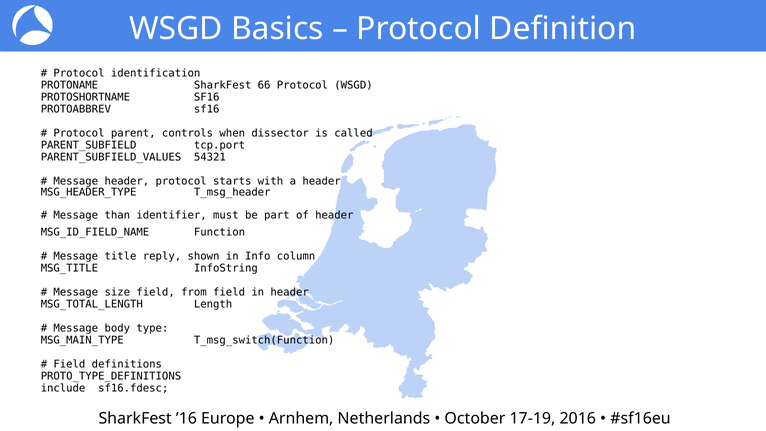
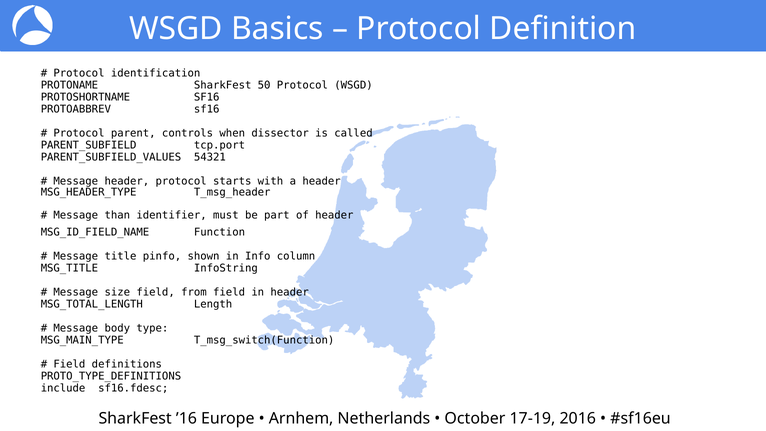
66: 66 -> 50
reply: reply -> pinfo
